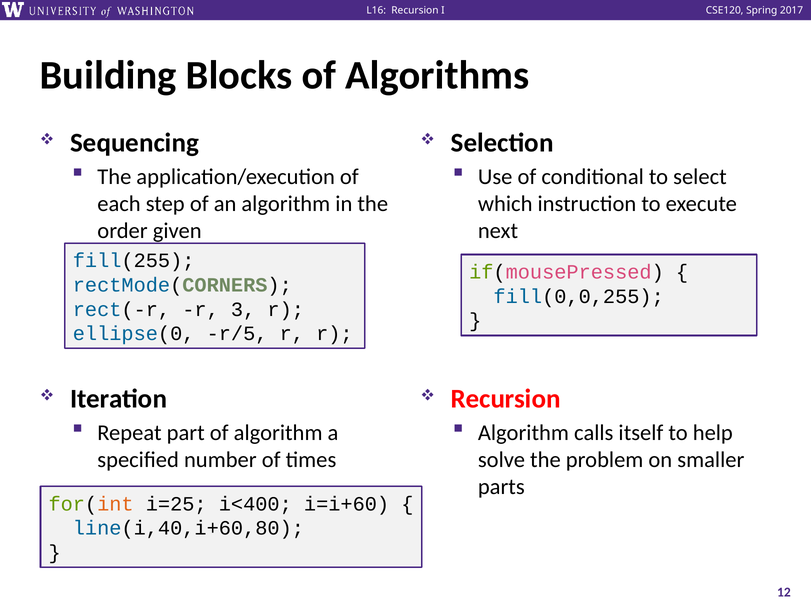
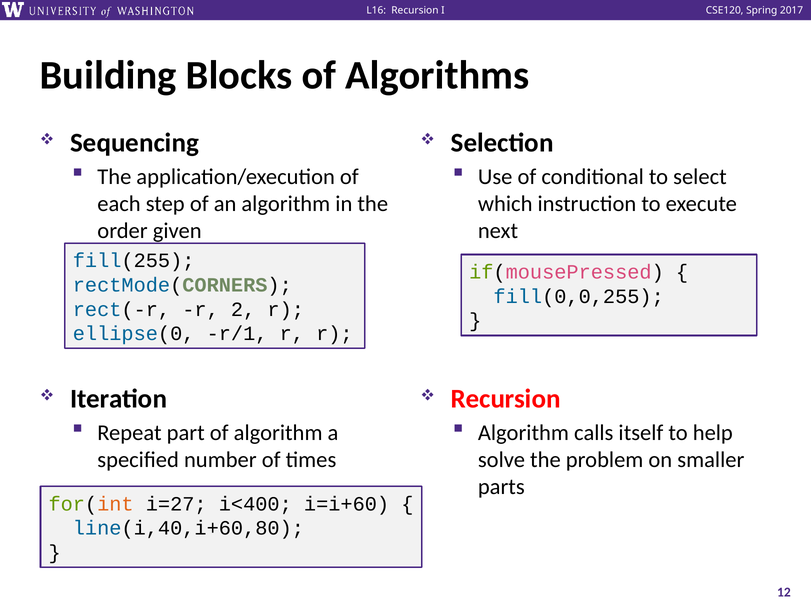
3: 3 -> 2
r/5: r/5 -> r/1
i=25: i=25 -> i=27
